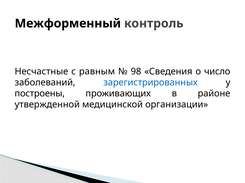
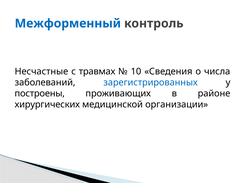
Межформенный colour: black -> blue
равным: равным -> травмах
98: 98 -> 10
число: число -> числа
утвержденной: утвержденной -> хирургических
